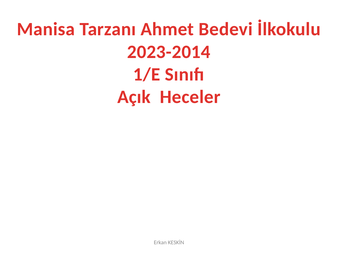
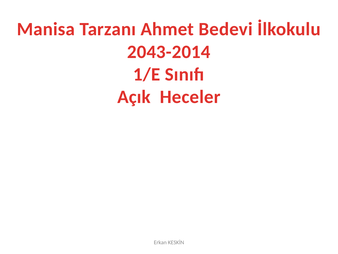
2023-2014: 2023-2014 -> 2043-2014
